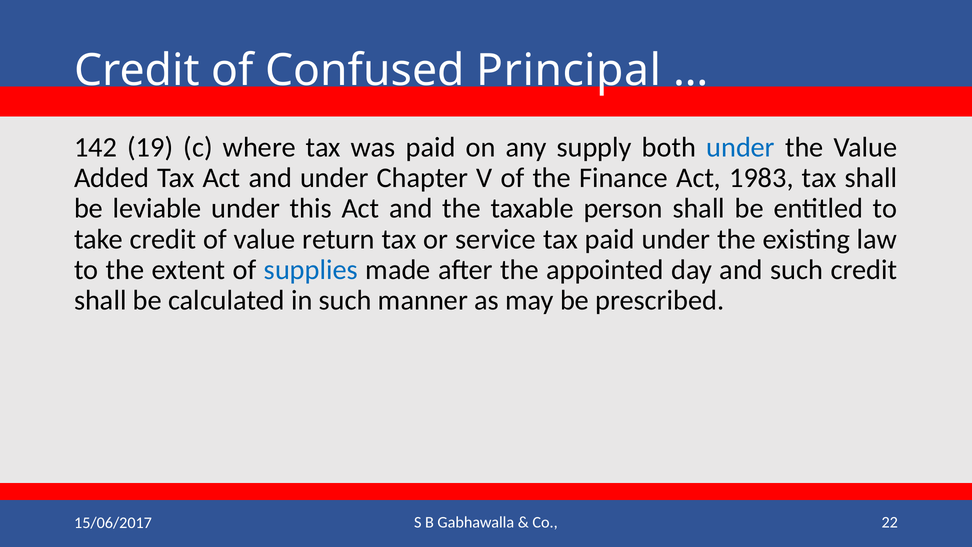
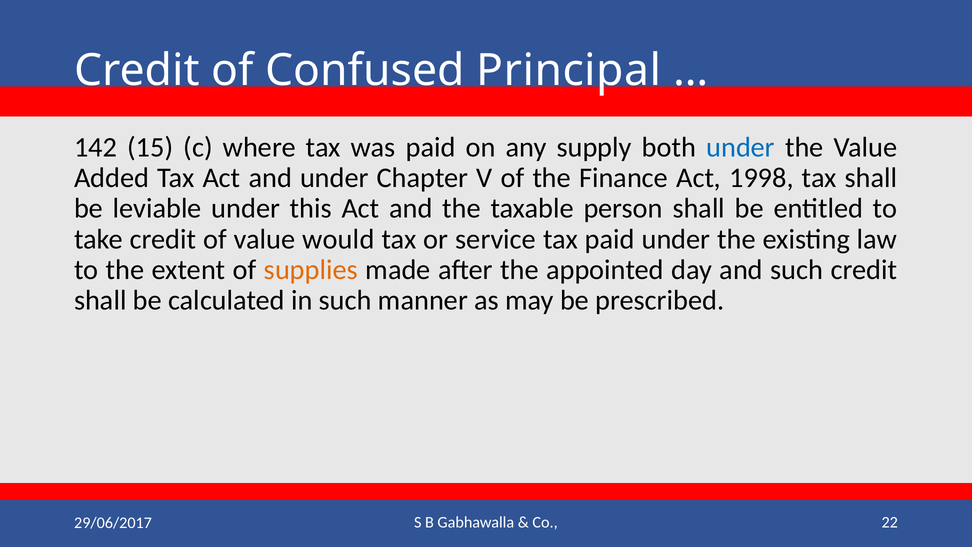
19: 19 -> 15
1983: 1983 -> 1998
return: return -> would
supplies colour: blue -> orange
15/06/2017: 15/06/2017 -> 29/06/2017
